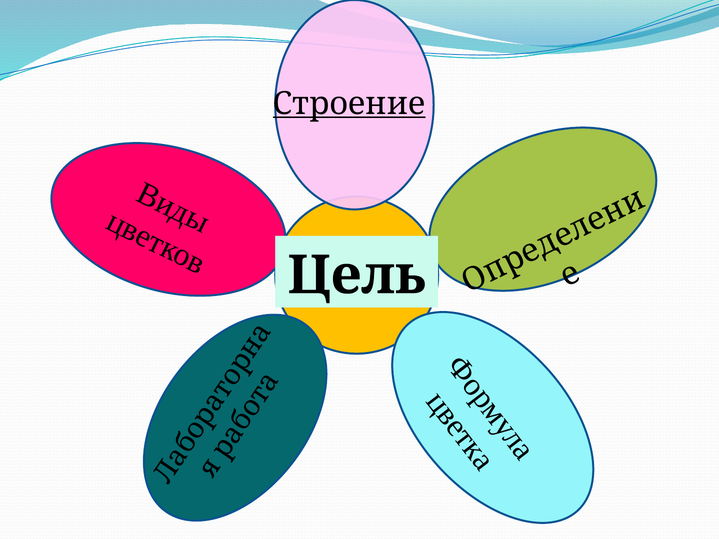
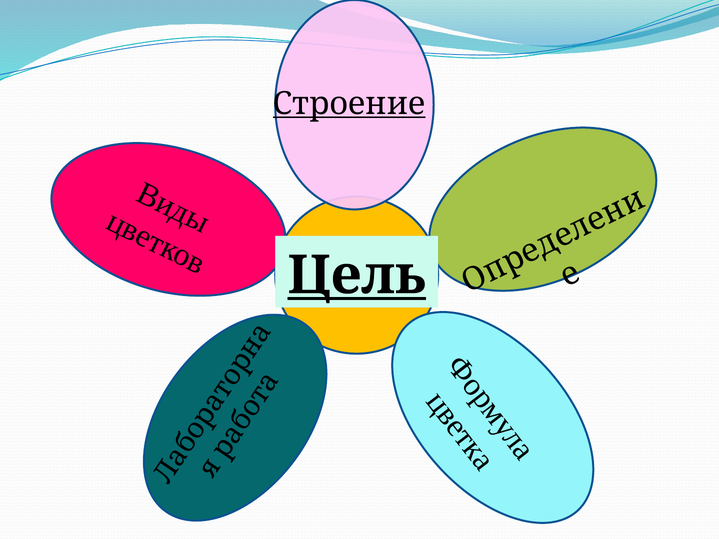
Цель underline: none -> present
